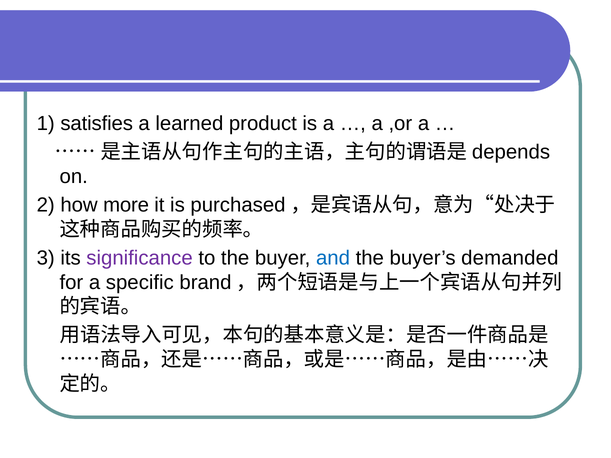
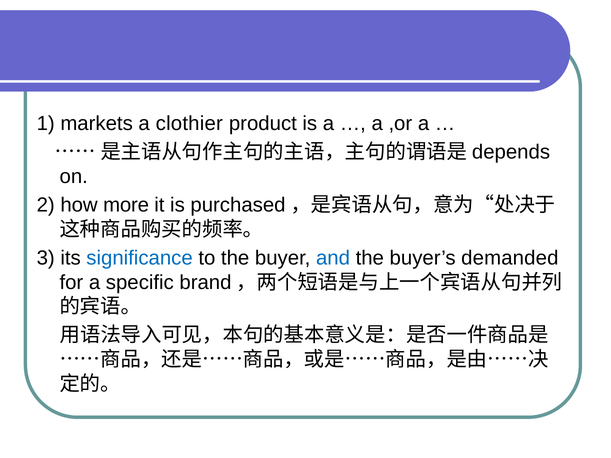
satisfies: satisfies -> markets
learned: learned -> clothier
significance colour: purple -> blue
